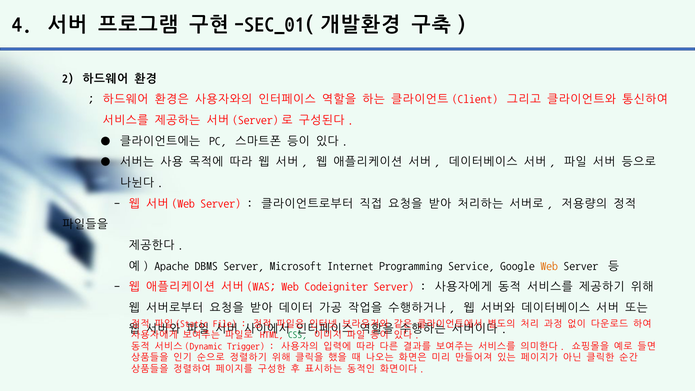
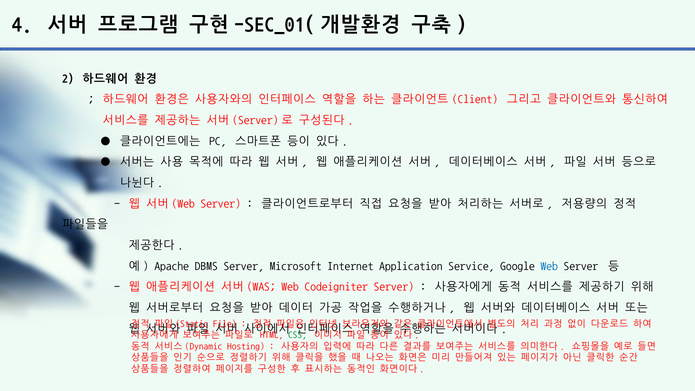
Programming: Programming -> Application
Web at (549, 266) colour: orange -> blue
Trigger: Trigger -> Hosting
